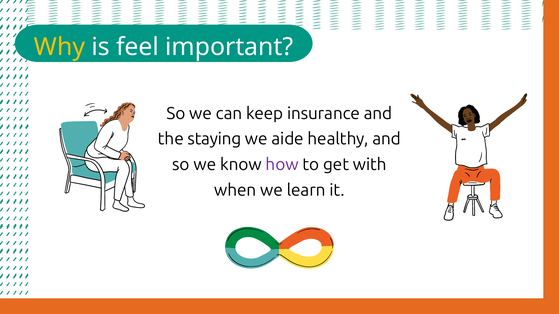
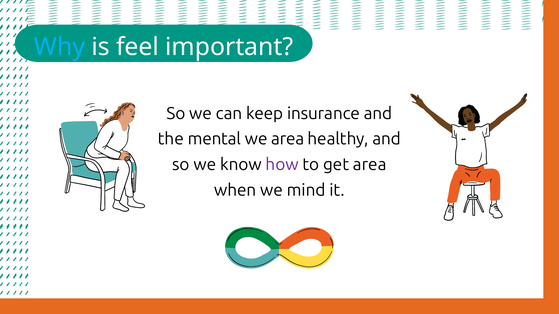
Why colour: yellow -> light blue
staying: staying -> mental
we aide: aide -> area
get with: with -> area
learn: learn -> mind
